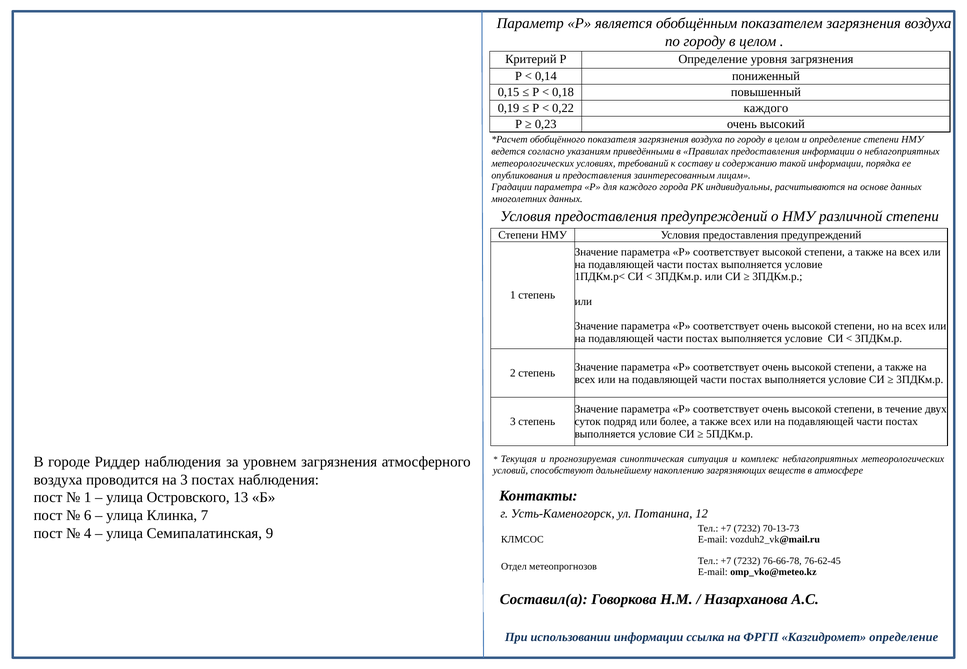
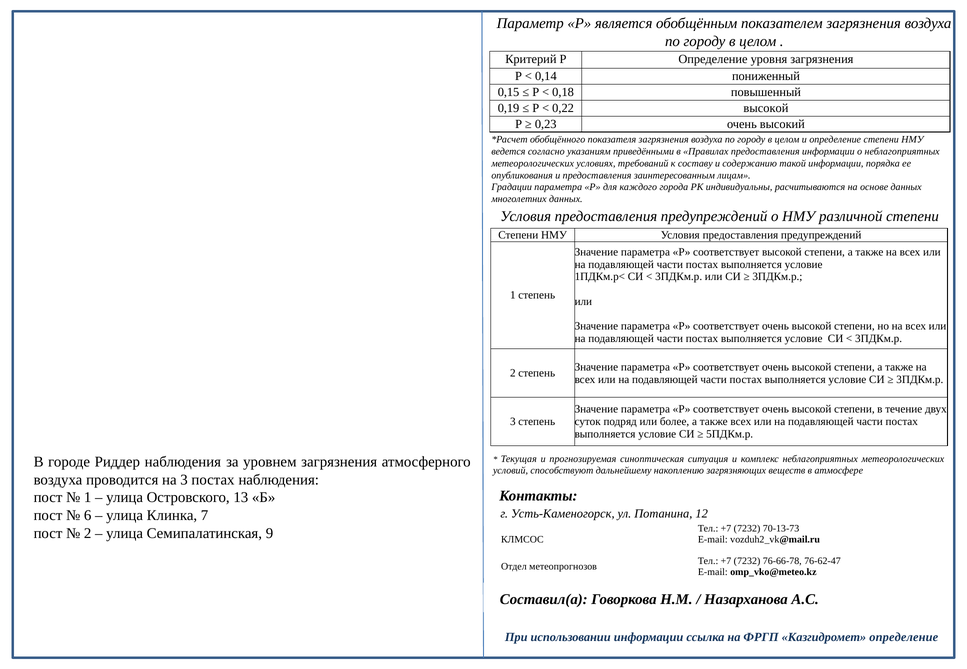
0,22 каждого: каждого -> высокой
4 at (88, 534): 4 -> 2
76-62-45: 76-62-45 -> 76-62-47
